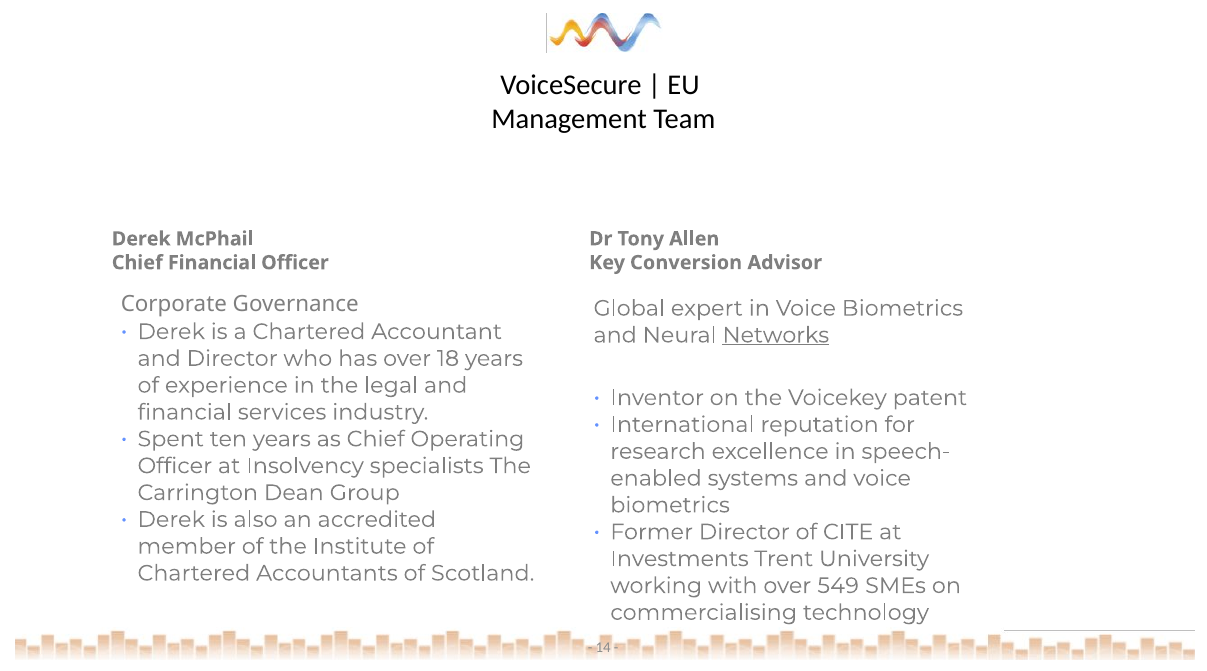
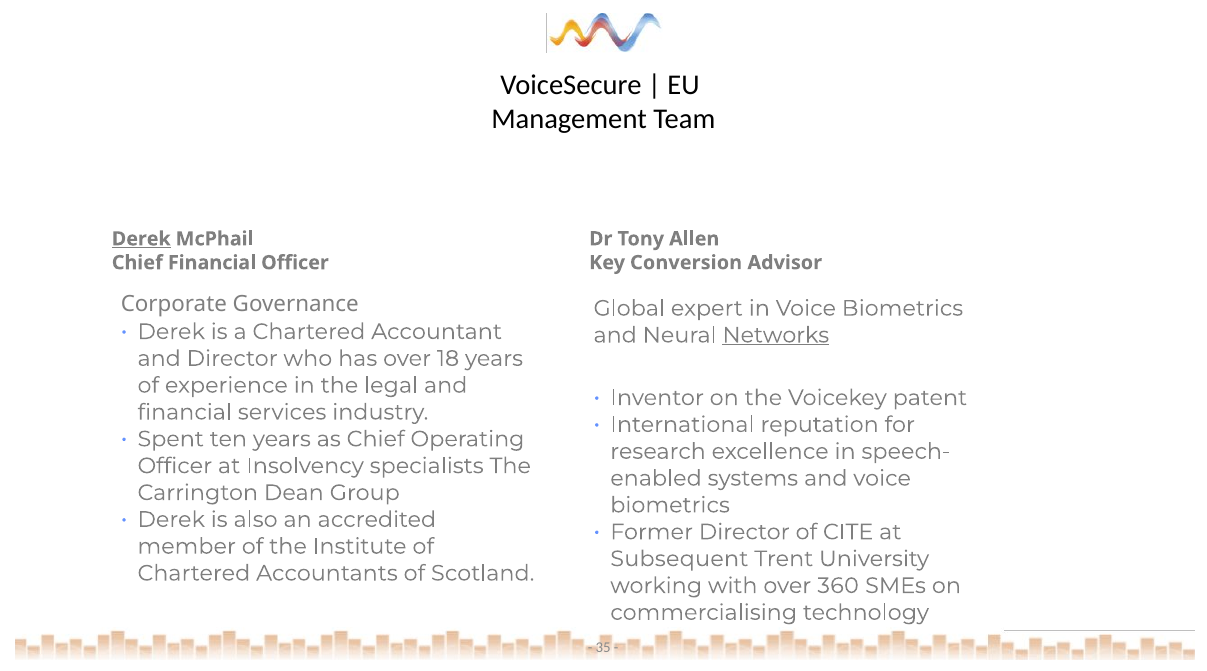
Derek at (141, 239) underline: none -> present
Investments: Investments -> Subsequent
549: 549 -> 360
14: 14 -> 35
